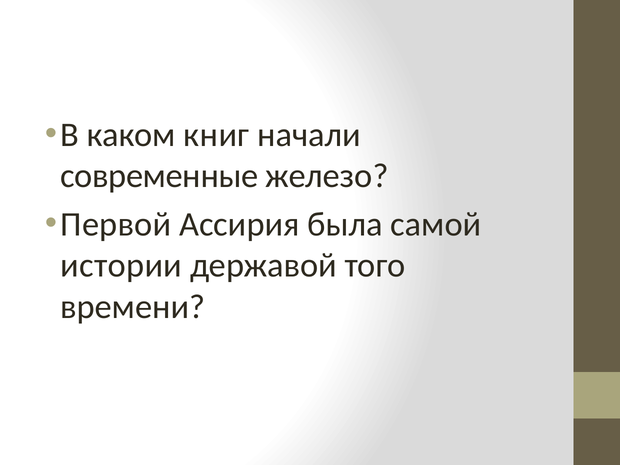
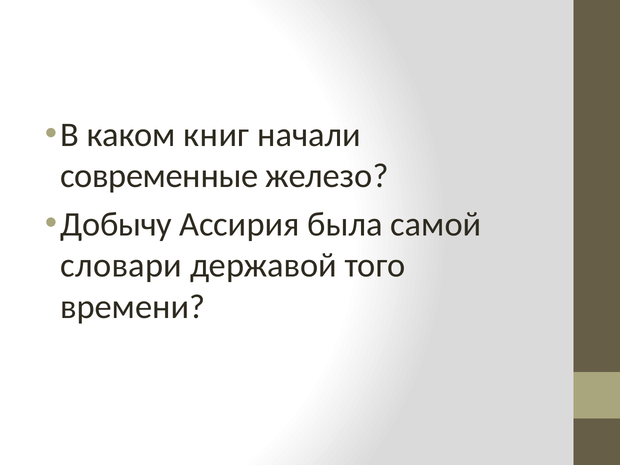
Первой: Первой -> Добычу
истории: истории -> словари
